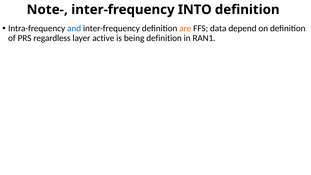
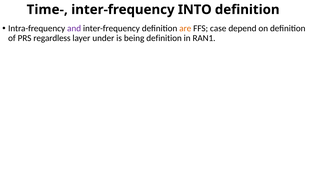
Note-: Note- -> Time-
and colour: blue -> purple
data: data -> case
active: active -> under
